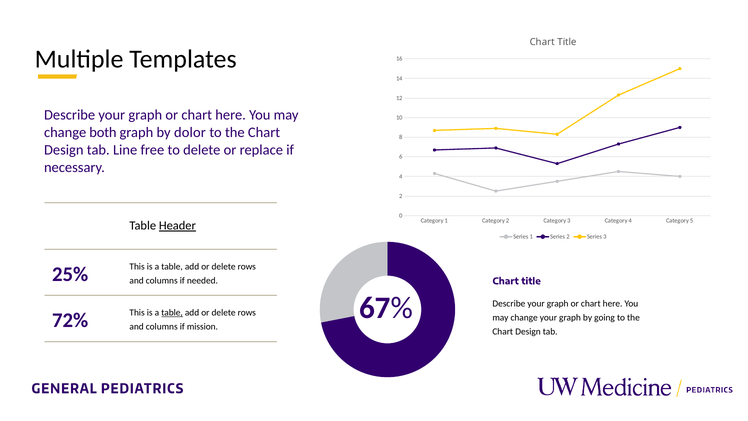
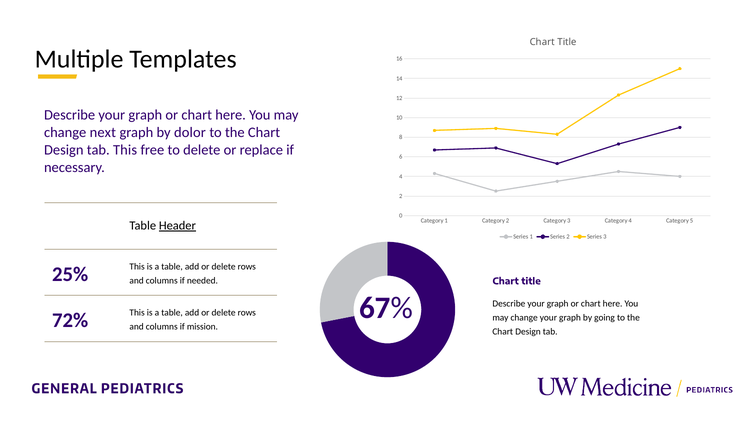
both: both -> next
tab Line: Line -> This
table at (172, 313) underline: present -> none
